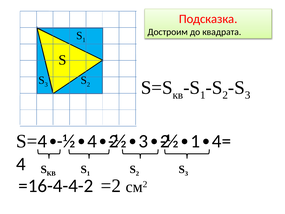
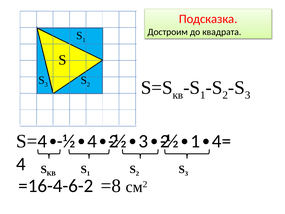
=2: =2 -> =8
=16-4-4-2: =16-4-4-2 -> =16-4-6-2
